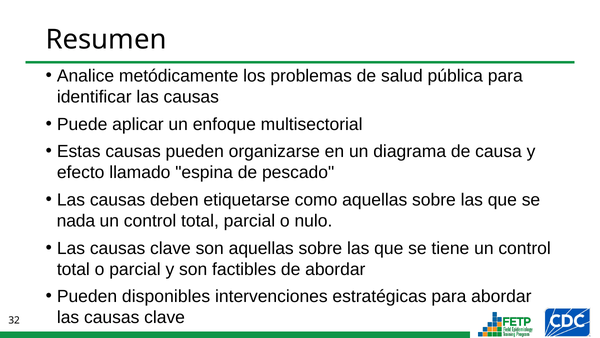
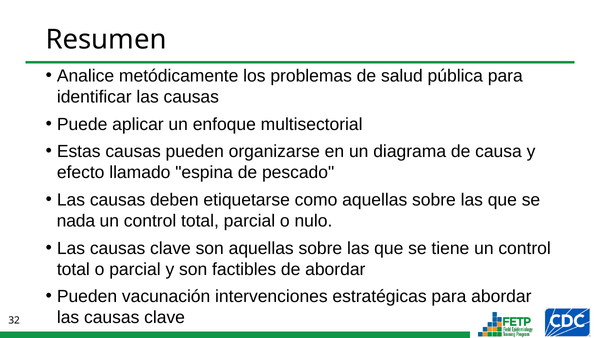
disponibles: disponibles -> vacunación
